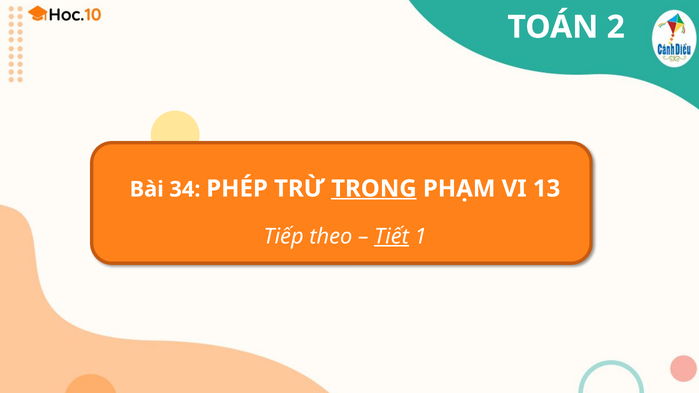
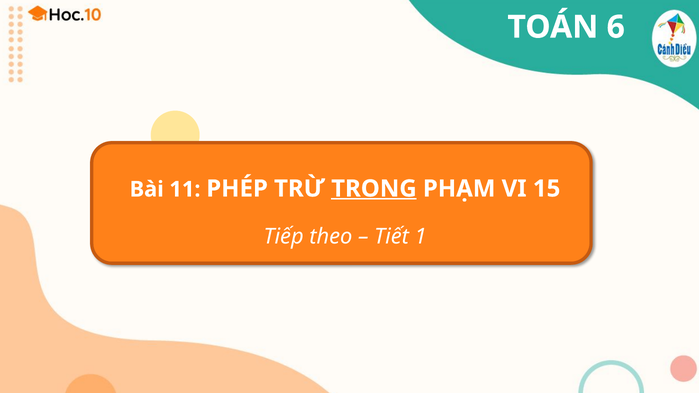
2: 2 -> 6
34: 34 -> 11
13: 13 -> 15
Tiết underline: present -> none
